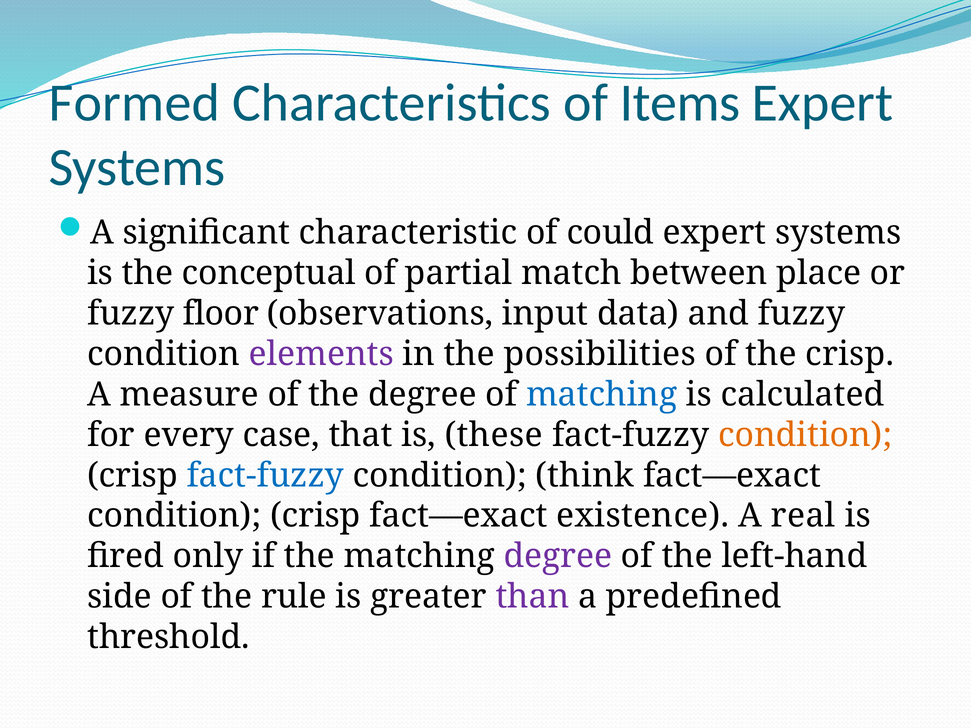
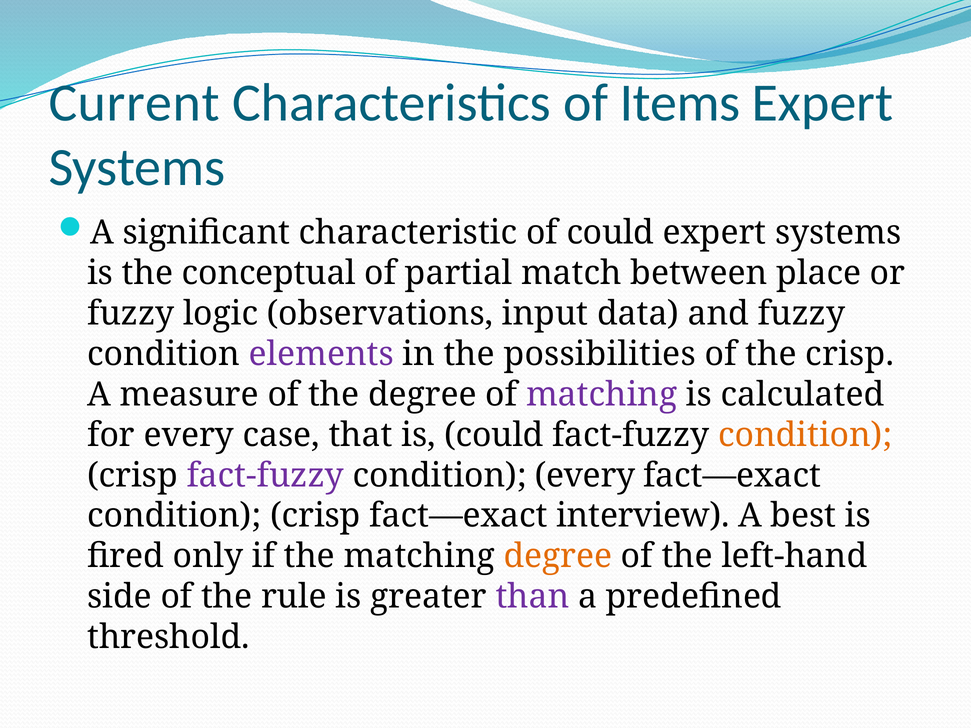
Formed: Formed -> Current
floor: floor -> logic
matching at (602, 395) colour: blue -> purple
is these: these -> could
fact-fuzzy at (265, 476) colour: blue -> purple
condition think: think -> every
existence: existence -> interview
real: real -> best
degree at (558, 556) colour: purple -> orange
